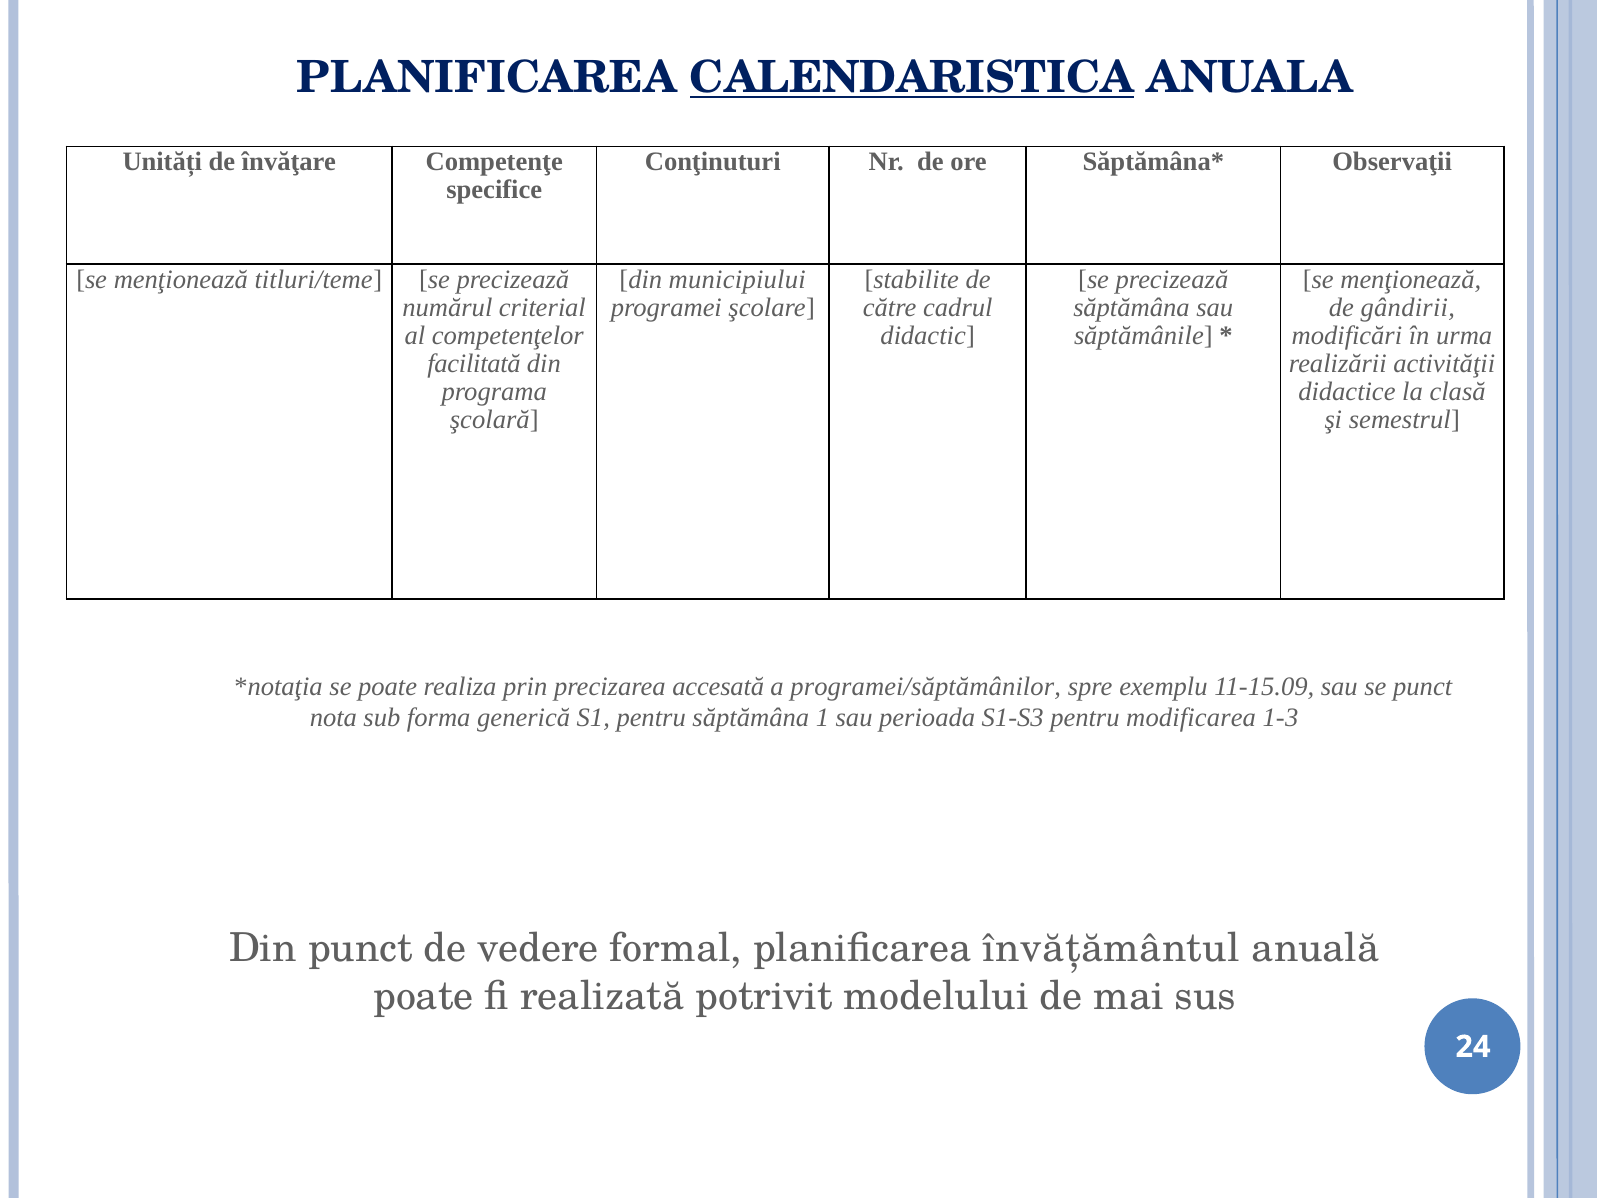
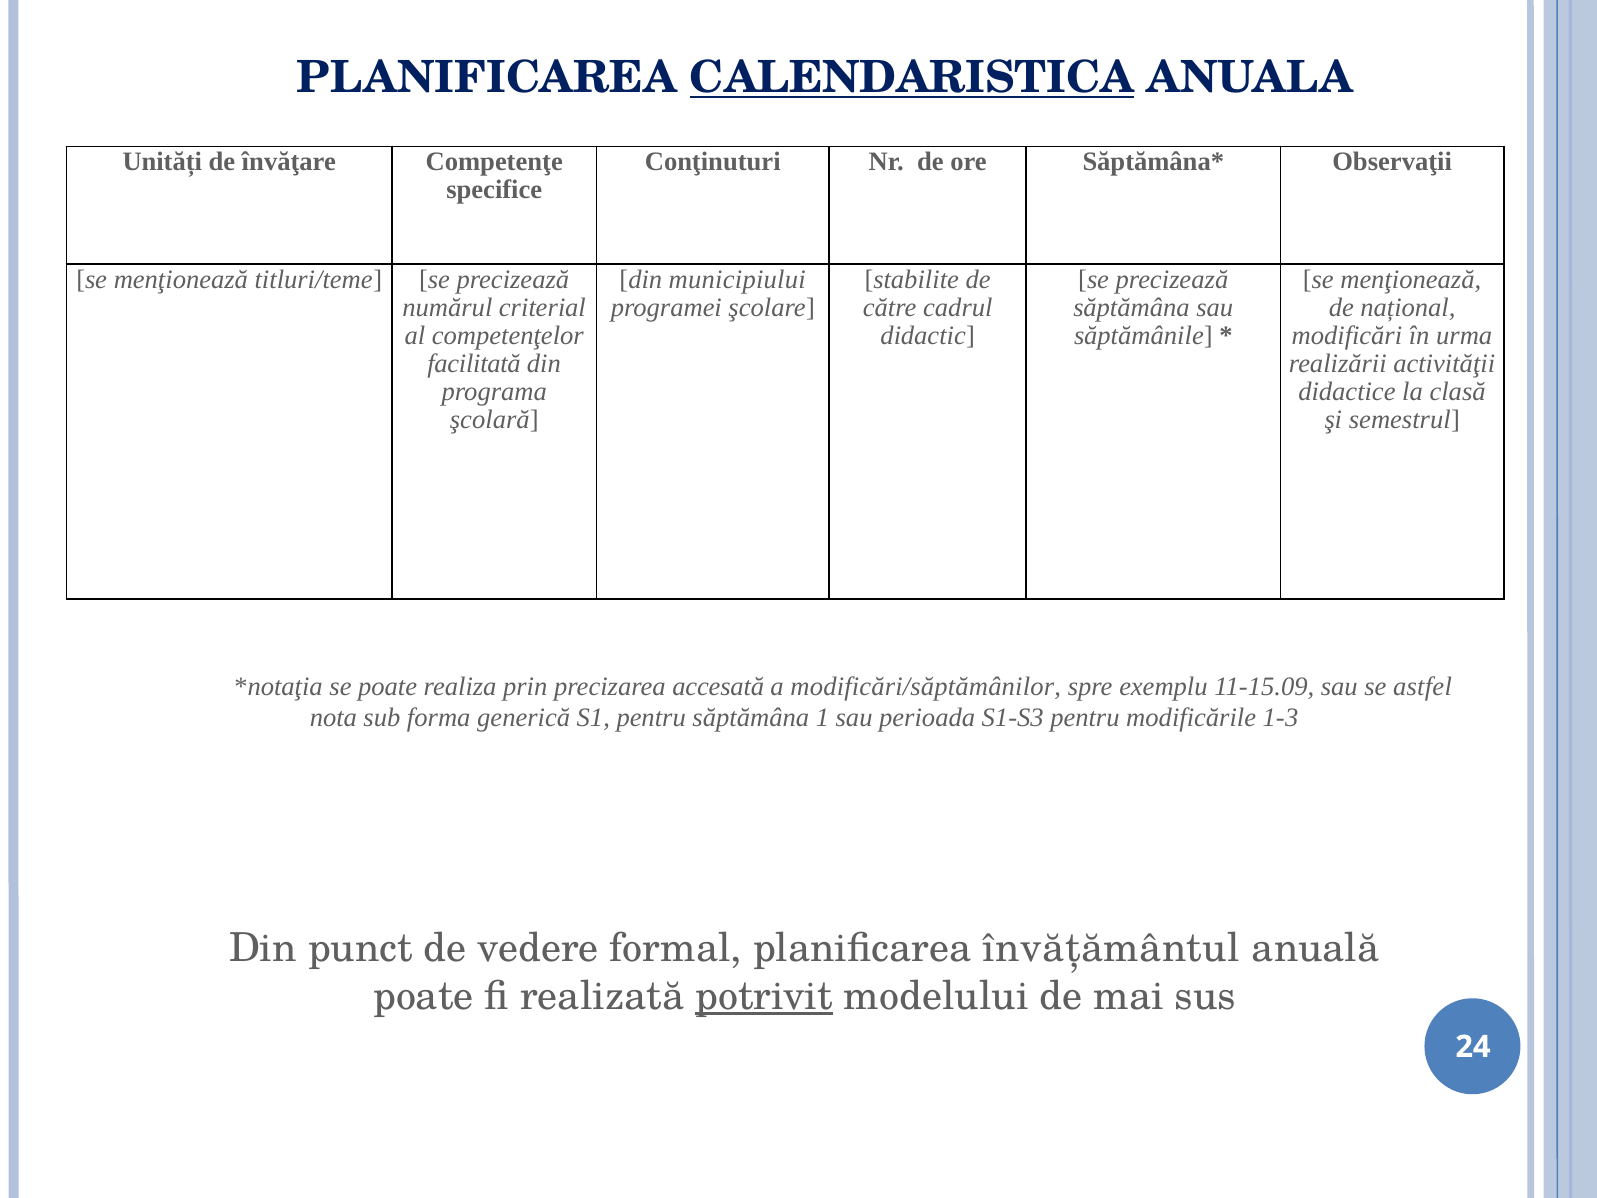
gândirii: gândirii -> național
programei/săptămânilor: programei/săptămânilor -> modificări/săptămânilor
se punct: punct -> astfel
modificarea: modificarea -> modificările
potrivit underline: none -> present
